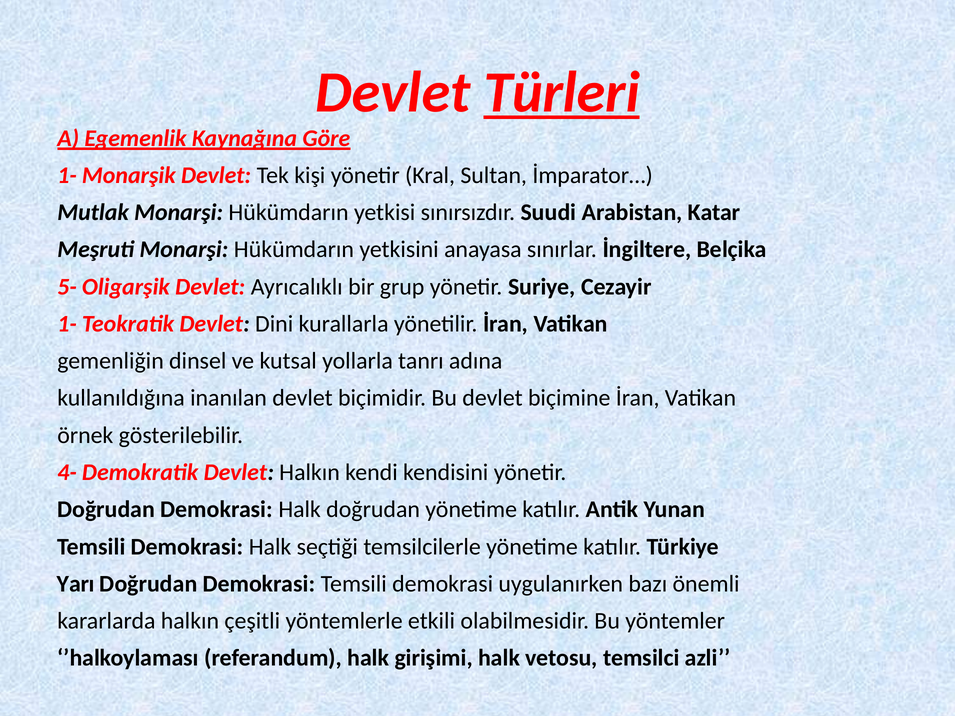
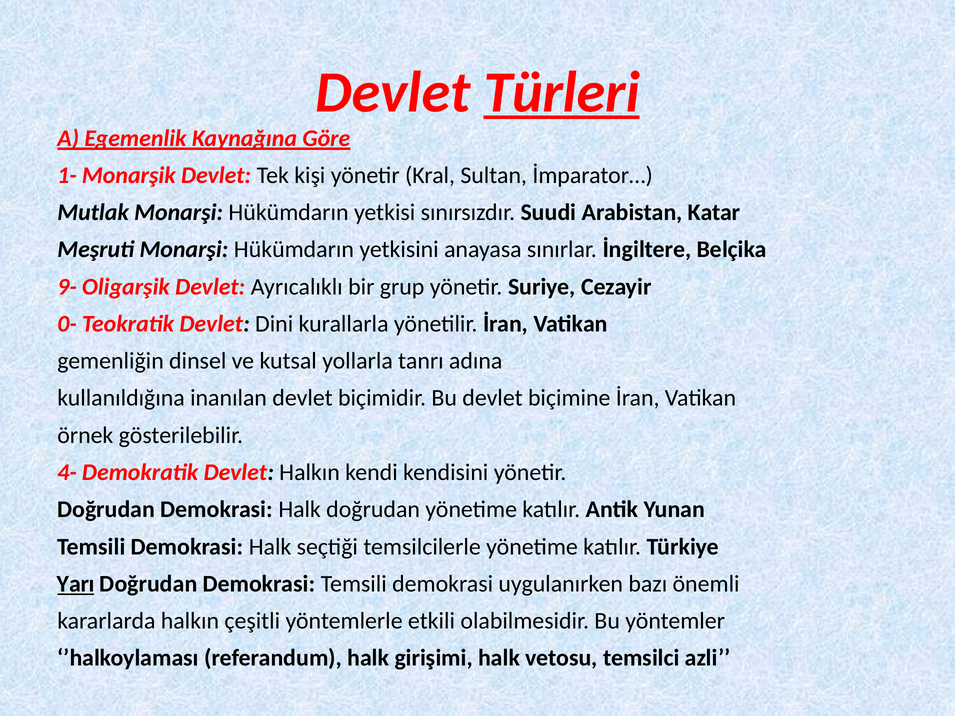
5-: 5- -> 9-
1- at (67, 324): 1- -> 0-
Yarı underline: none -> present
